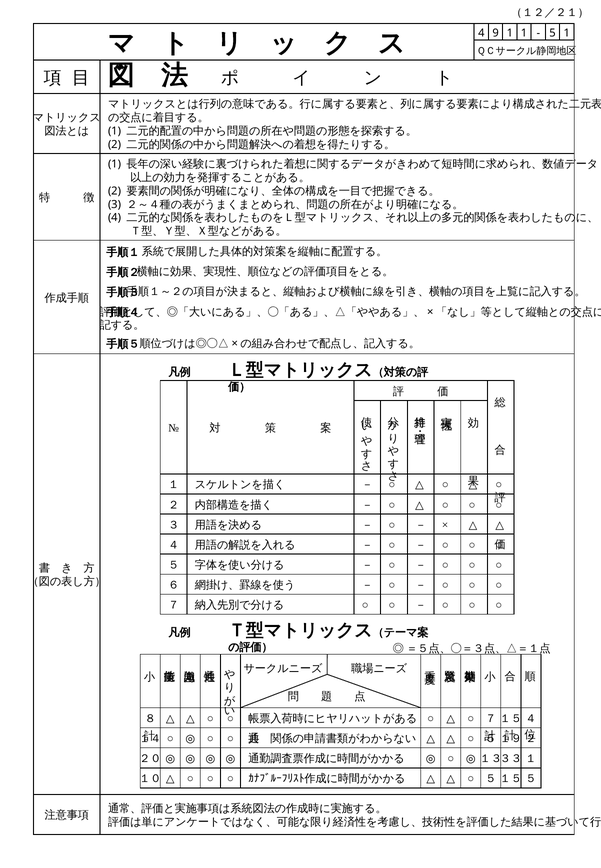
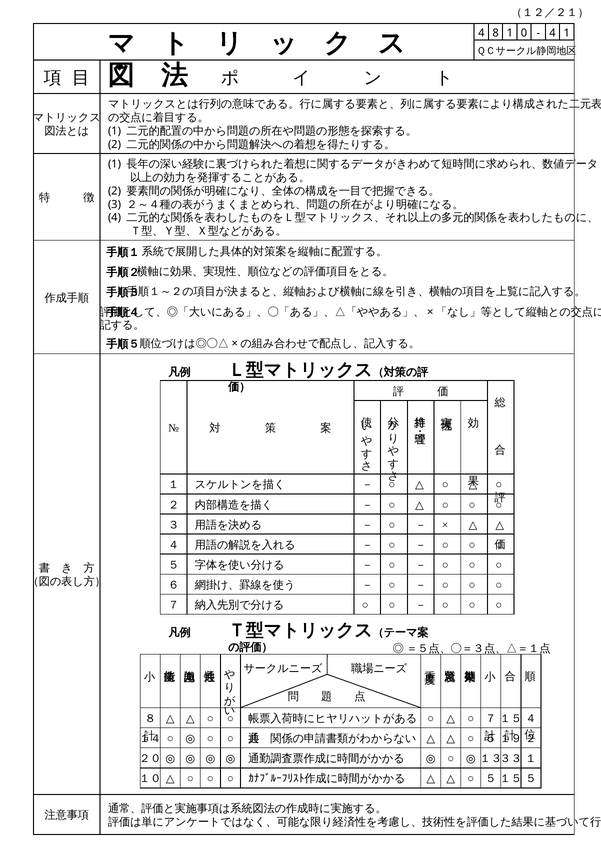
9: 9 -> 8
1 1: 1 -> 0
5 at (553, 33): 5 -> 4
